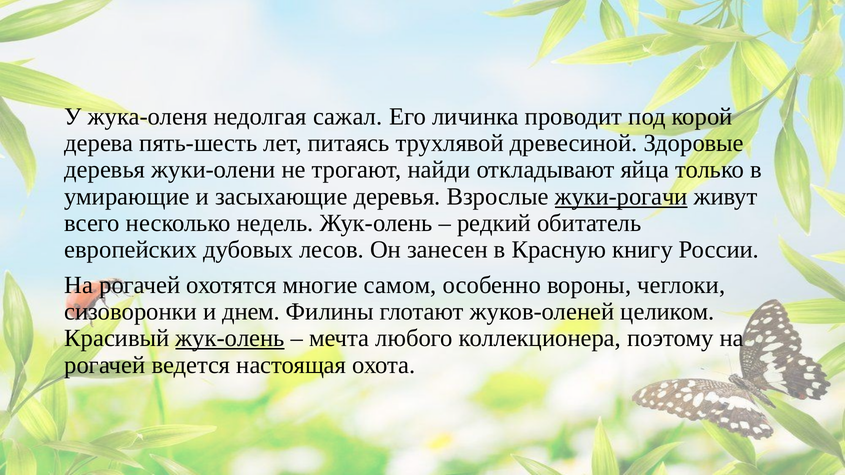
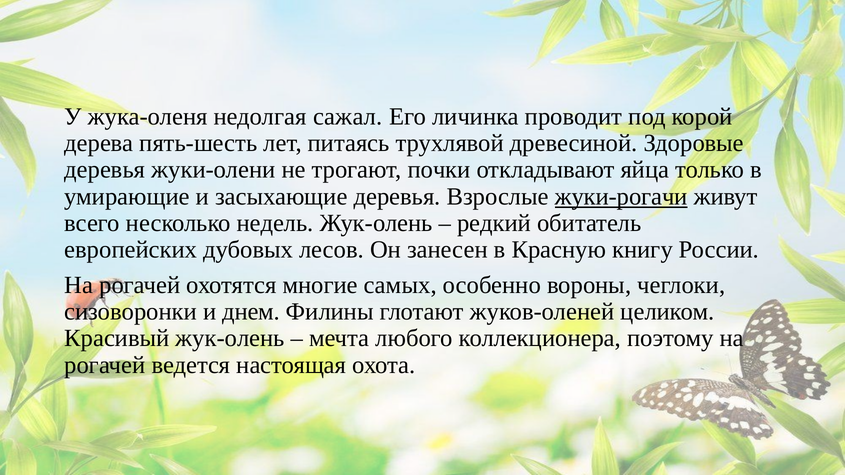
найди: найди -> почки
самом: самом -> самых
жук-олень at (230, 339) underline: present -> none
